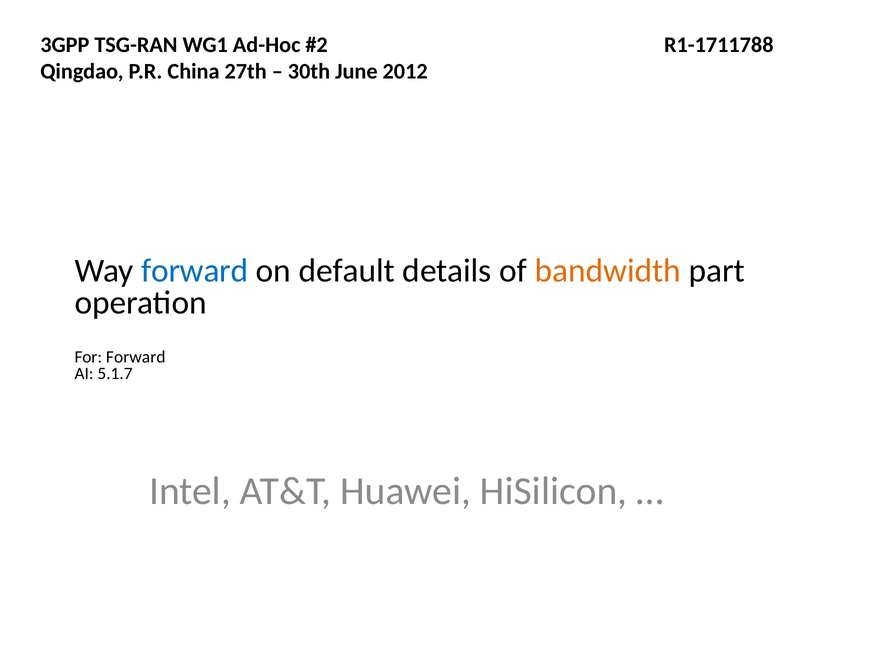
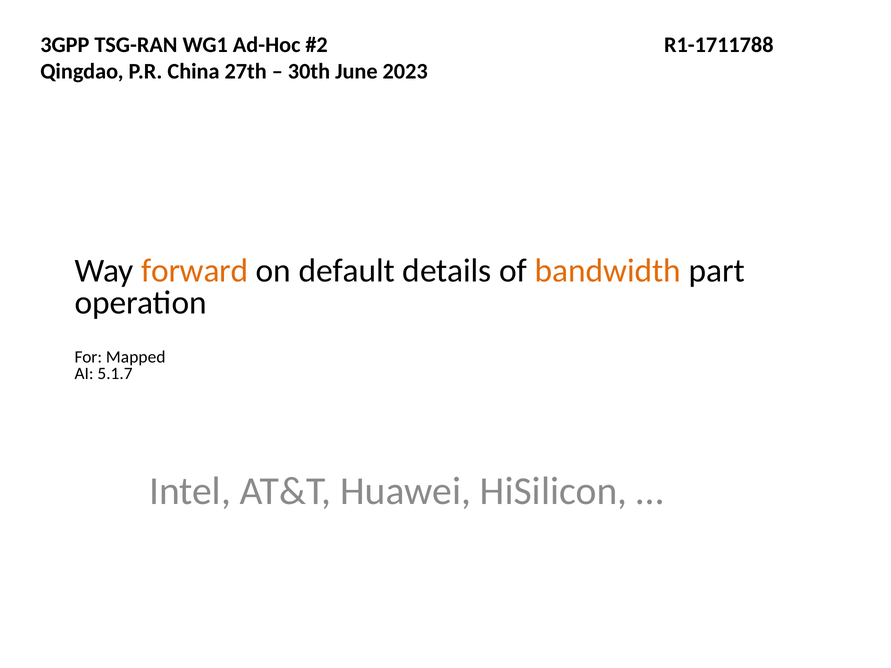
2012: 2012 -> 2023
forward at (195, 271) colour: blue -> orange
For Forward: Forward -> Mapped
